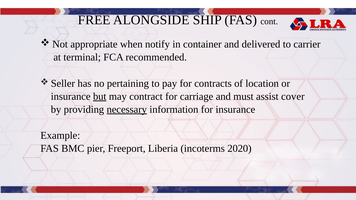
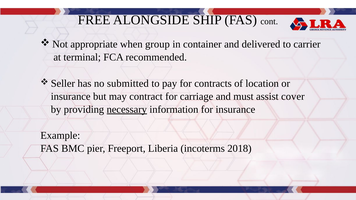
notify: notify -> group
pertaining: pertaining -> submitted
but underline: present -> none
2020: 2020 -> 2018
